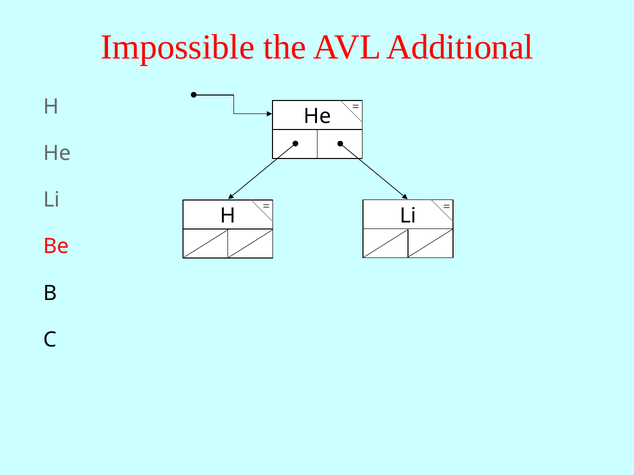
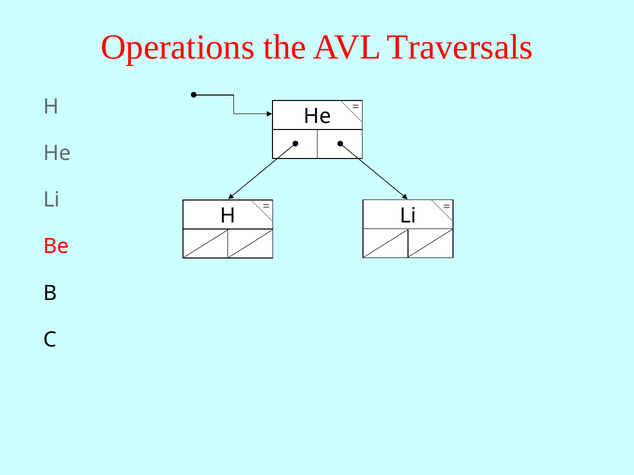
Impossible: Impossible -> Operations
Additional: Additional -> Traversals
